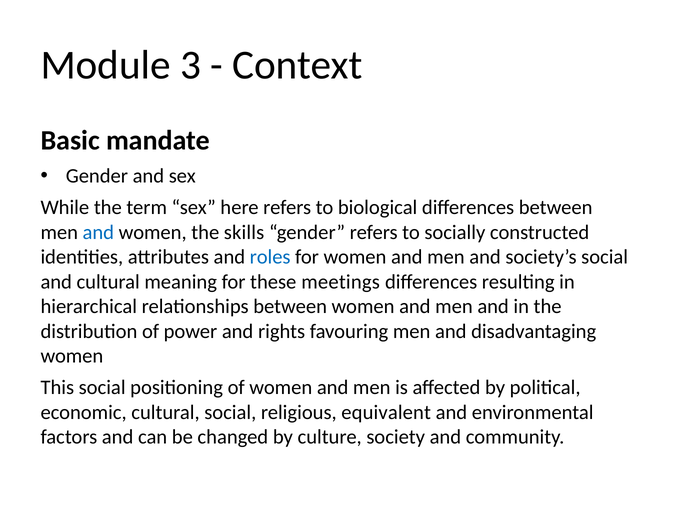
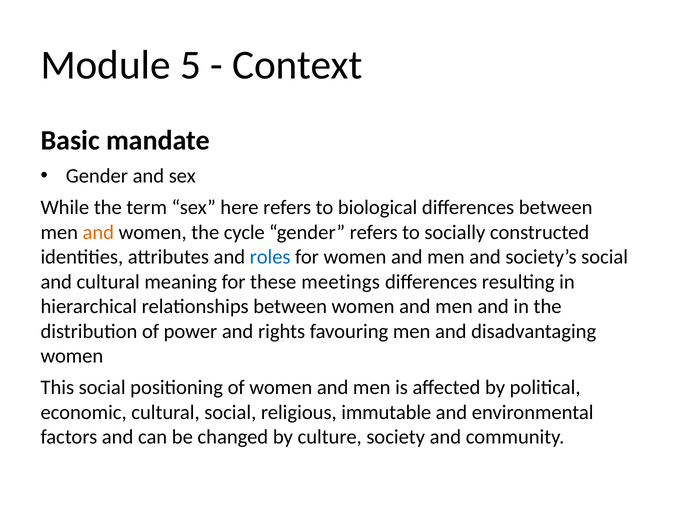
3: 3 -> 5
and at (98, 232) colour: blue -> orange
skills: skills -> cycle
equivalent: equivalent -> immutable
